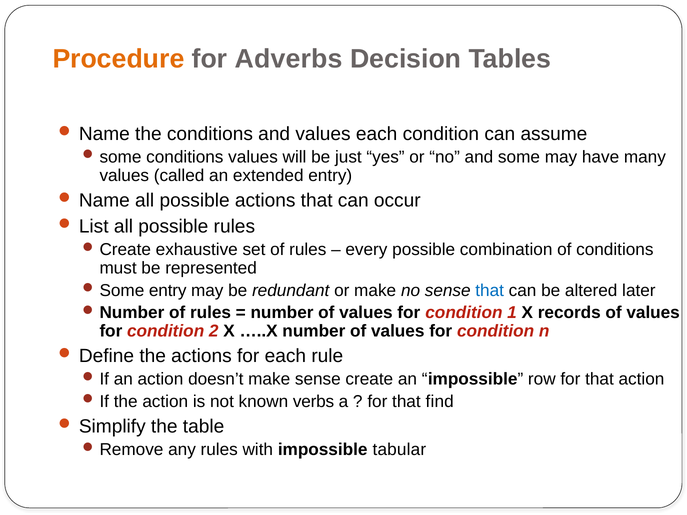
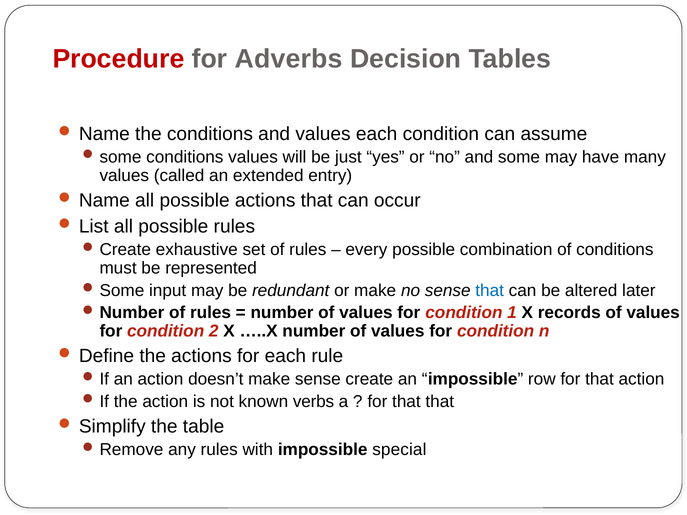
Procedure colour: orange -> red
entry at (168, 291): entry -> input
that find: find -> that
tabular: tabular -> special
